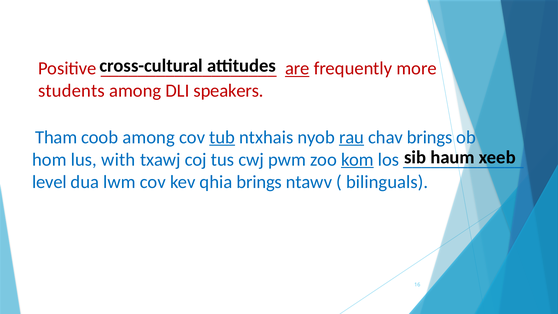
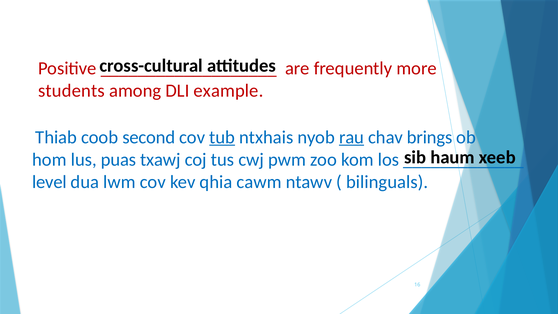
are underline: present -> none
speakers: speakers -> example
Tham: Tham -> Thiab
coob among: among -> second
with: with -> puas
kom underline: present -> none
qhia brings: brings -> cawm
